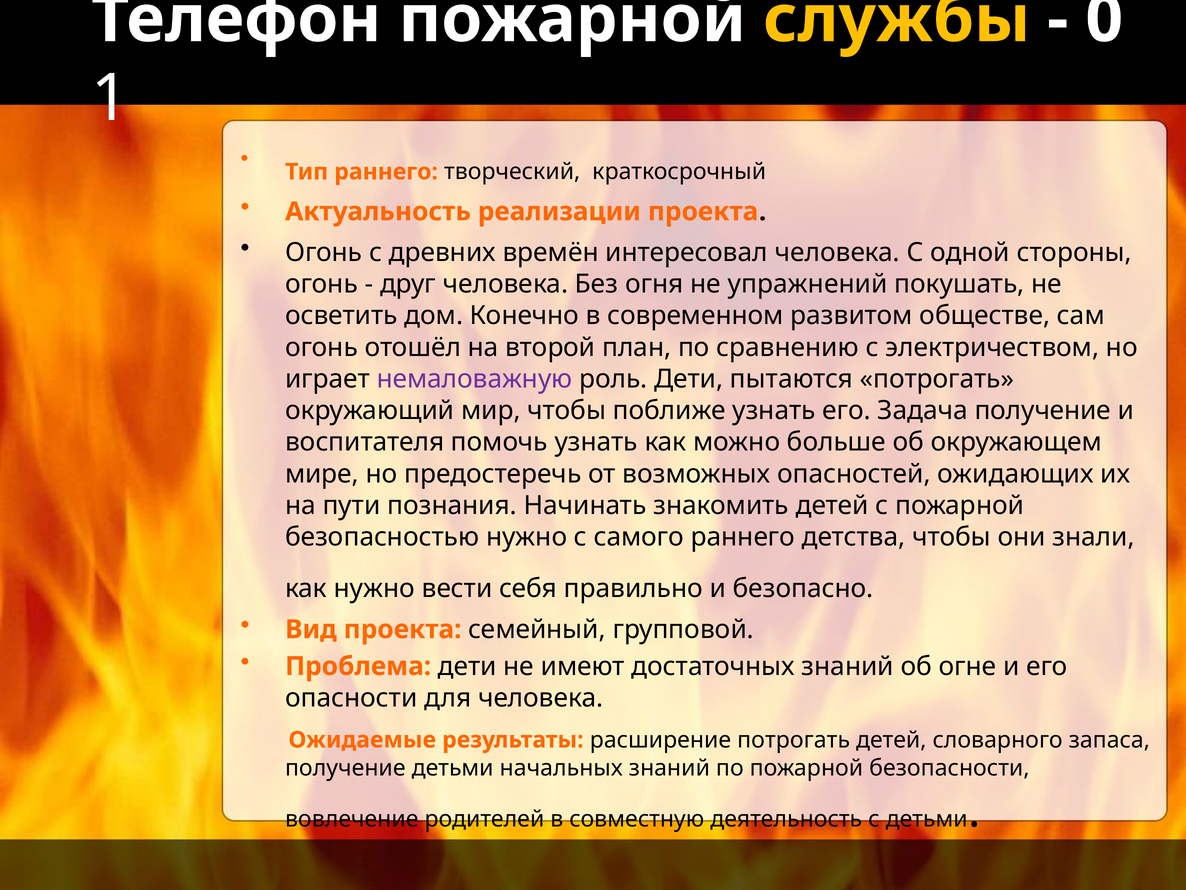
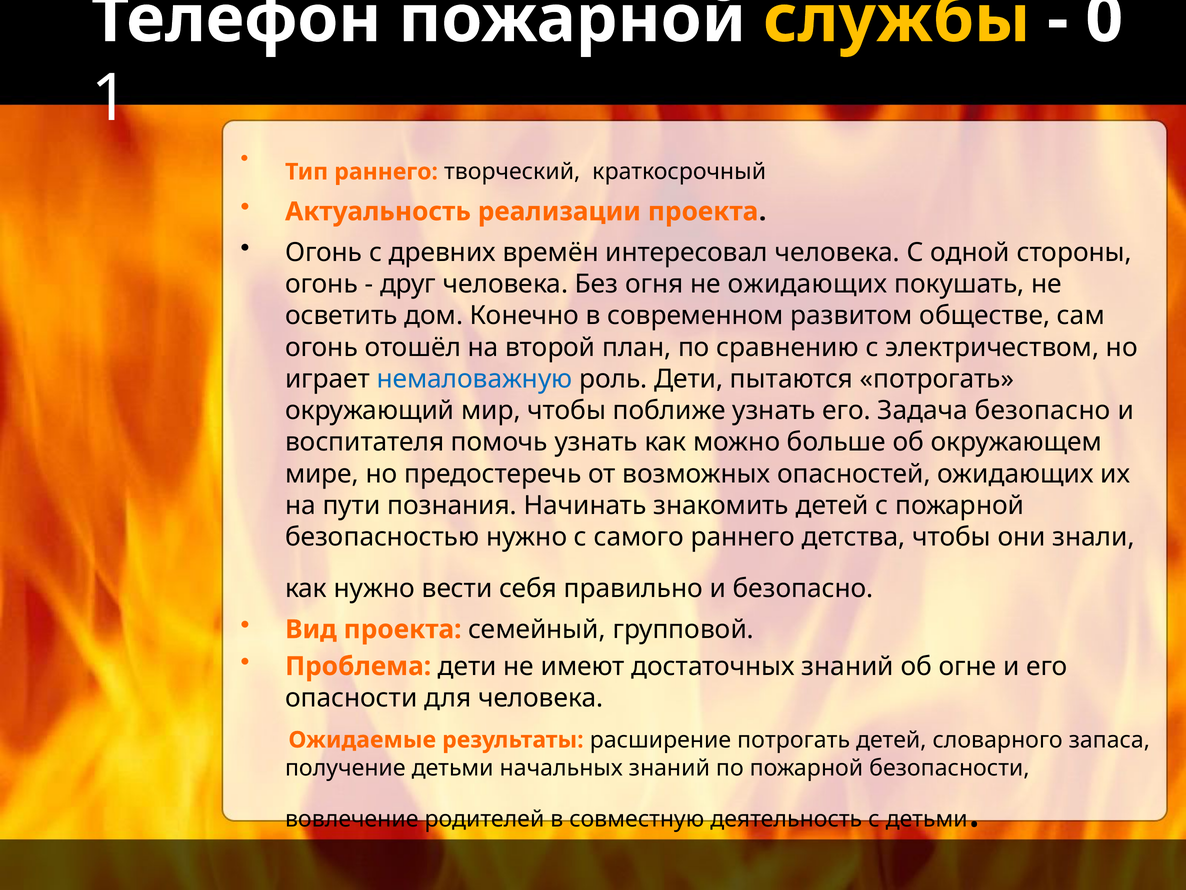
не упражнений: упражнений -> ожидающих
немаловажную colour: purple -> blue
Задача получение: получение -> безопасно
